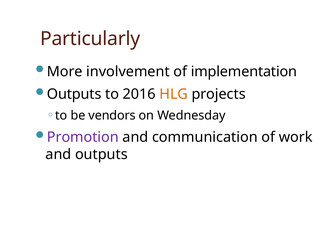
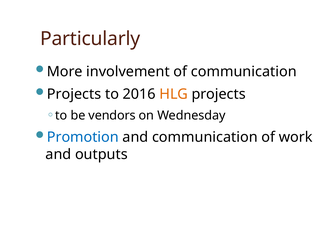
of implementation: implementation -> communication
Outputs at (74, 94): Outputs -> Projects
Promotion colour: purple -> blue
